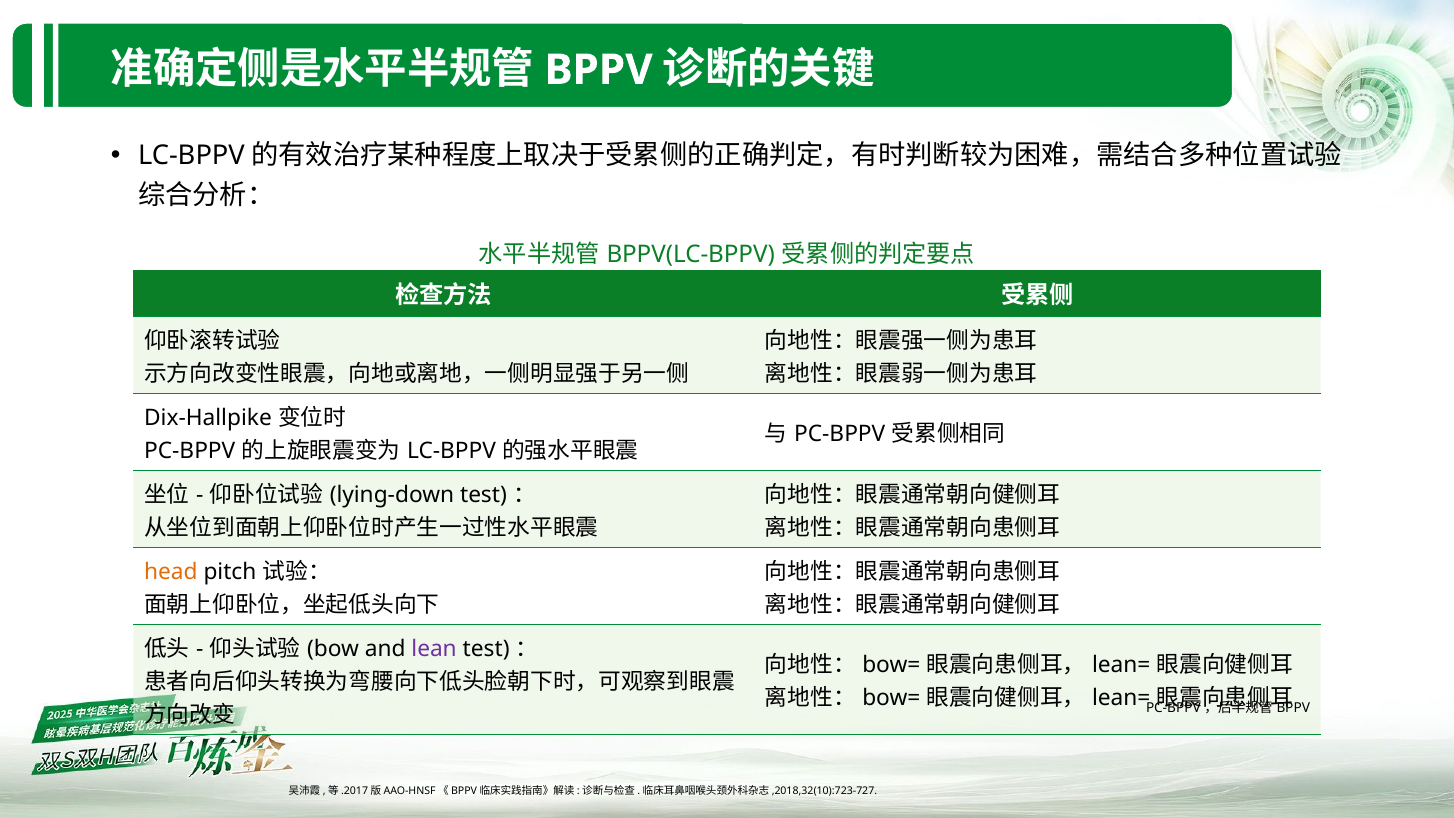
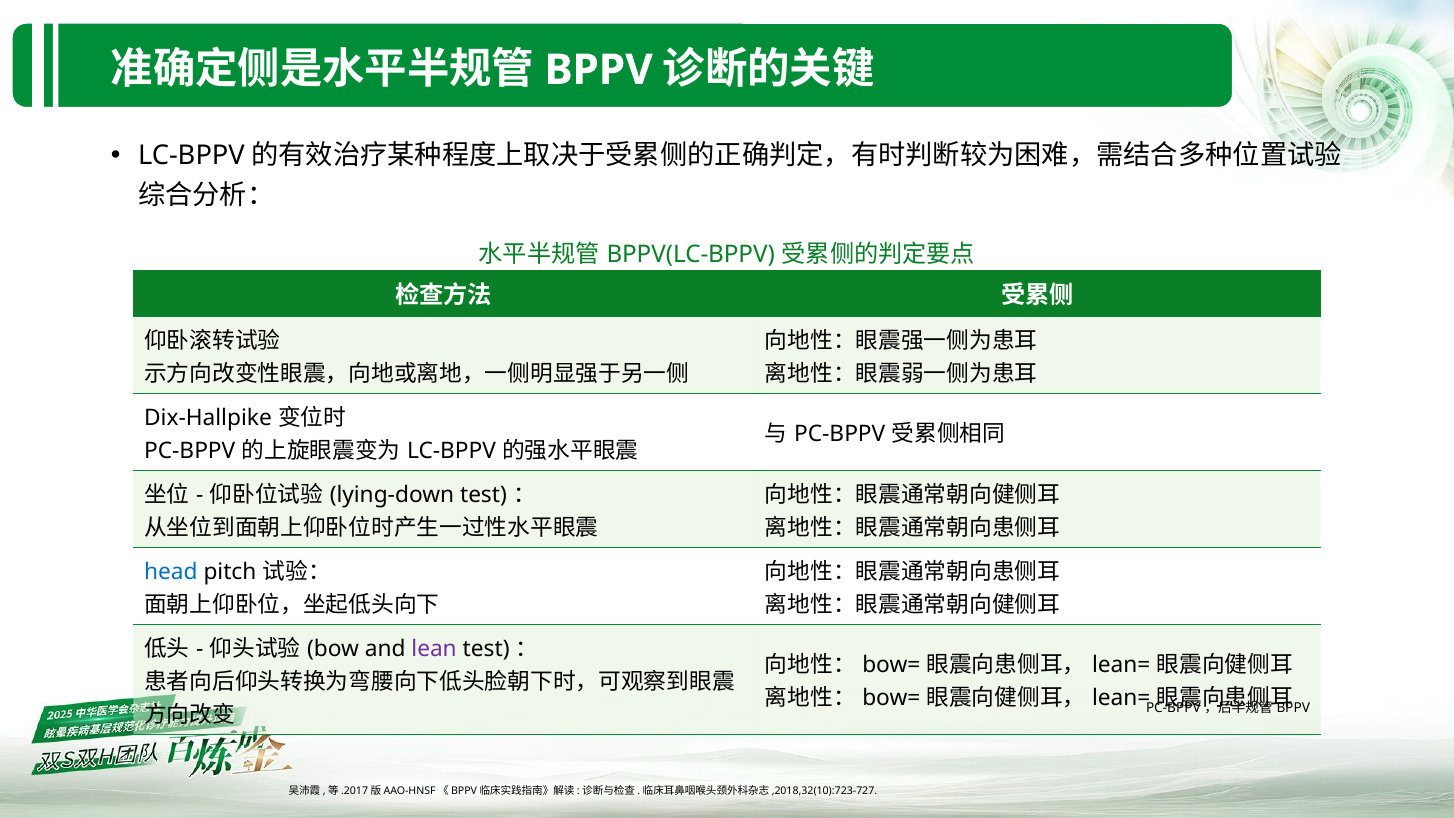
head colour: orange -> blue
